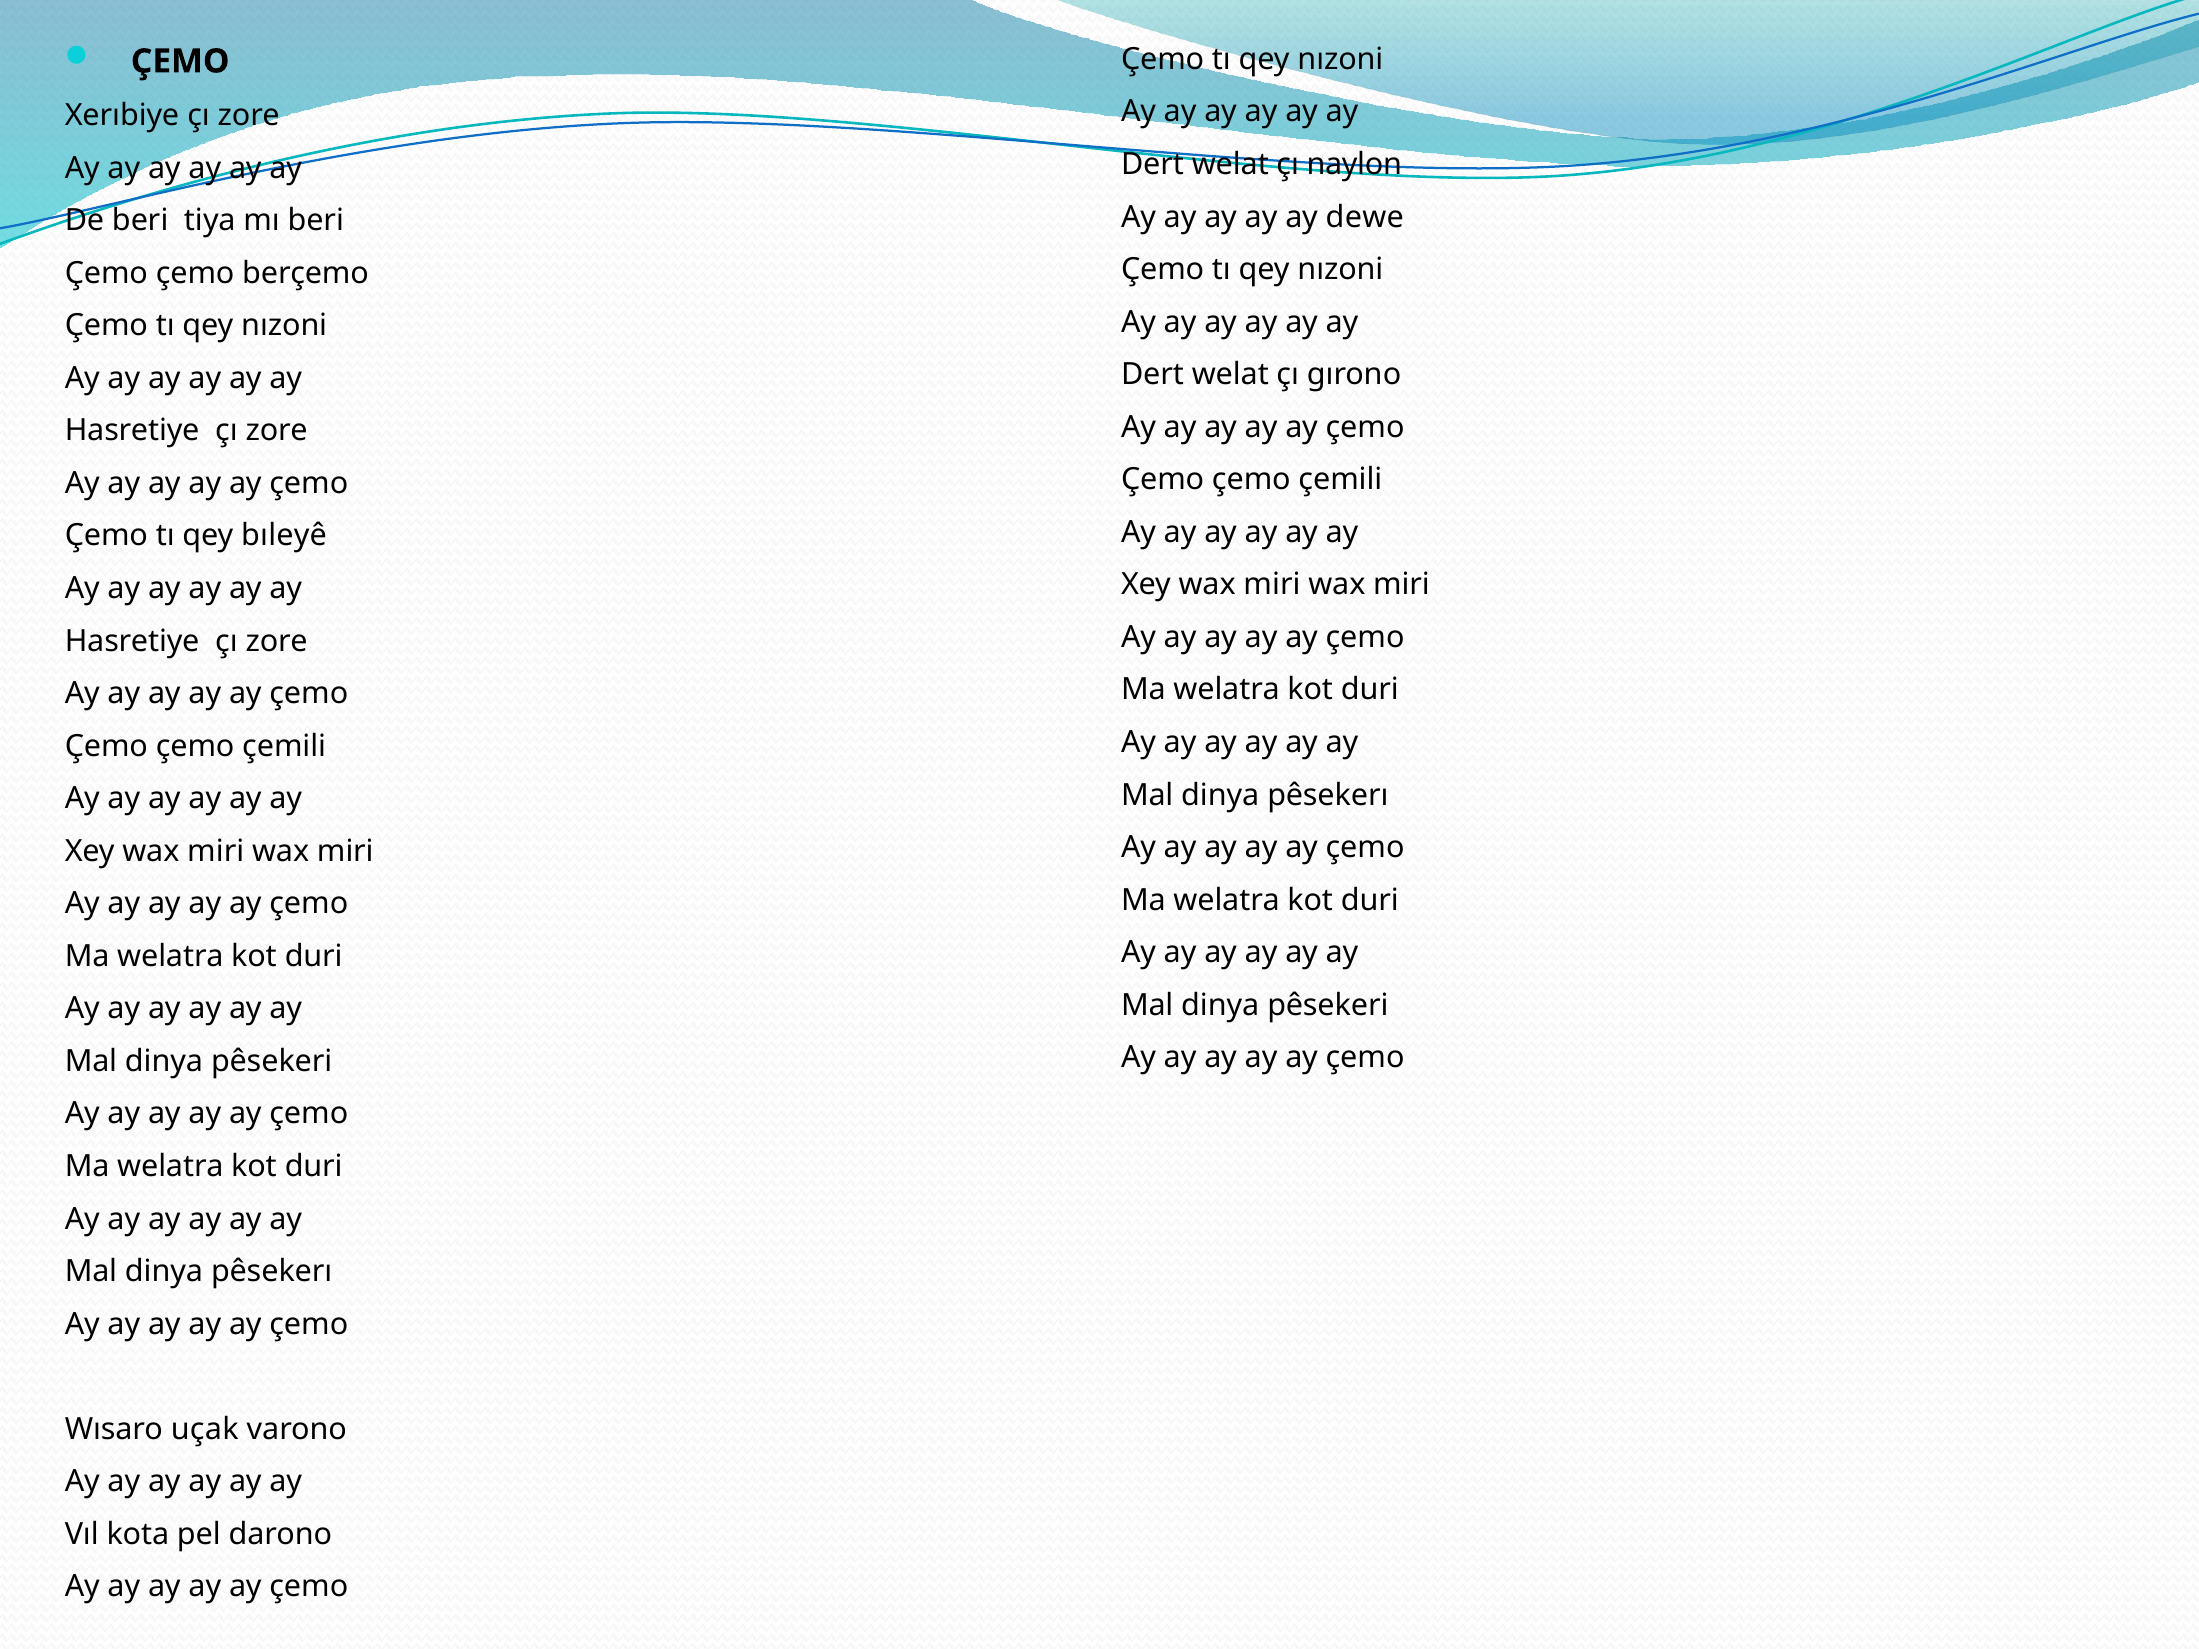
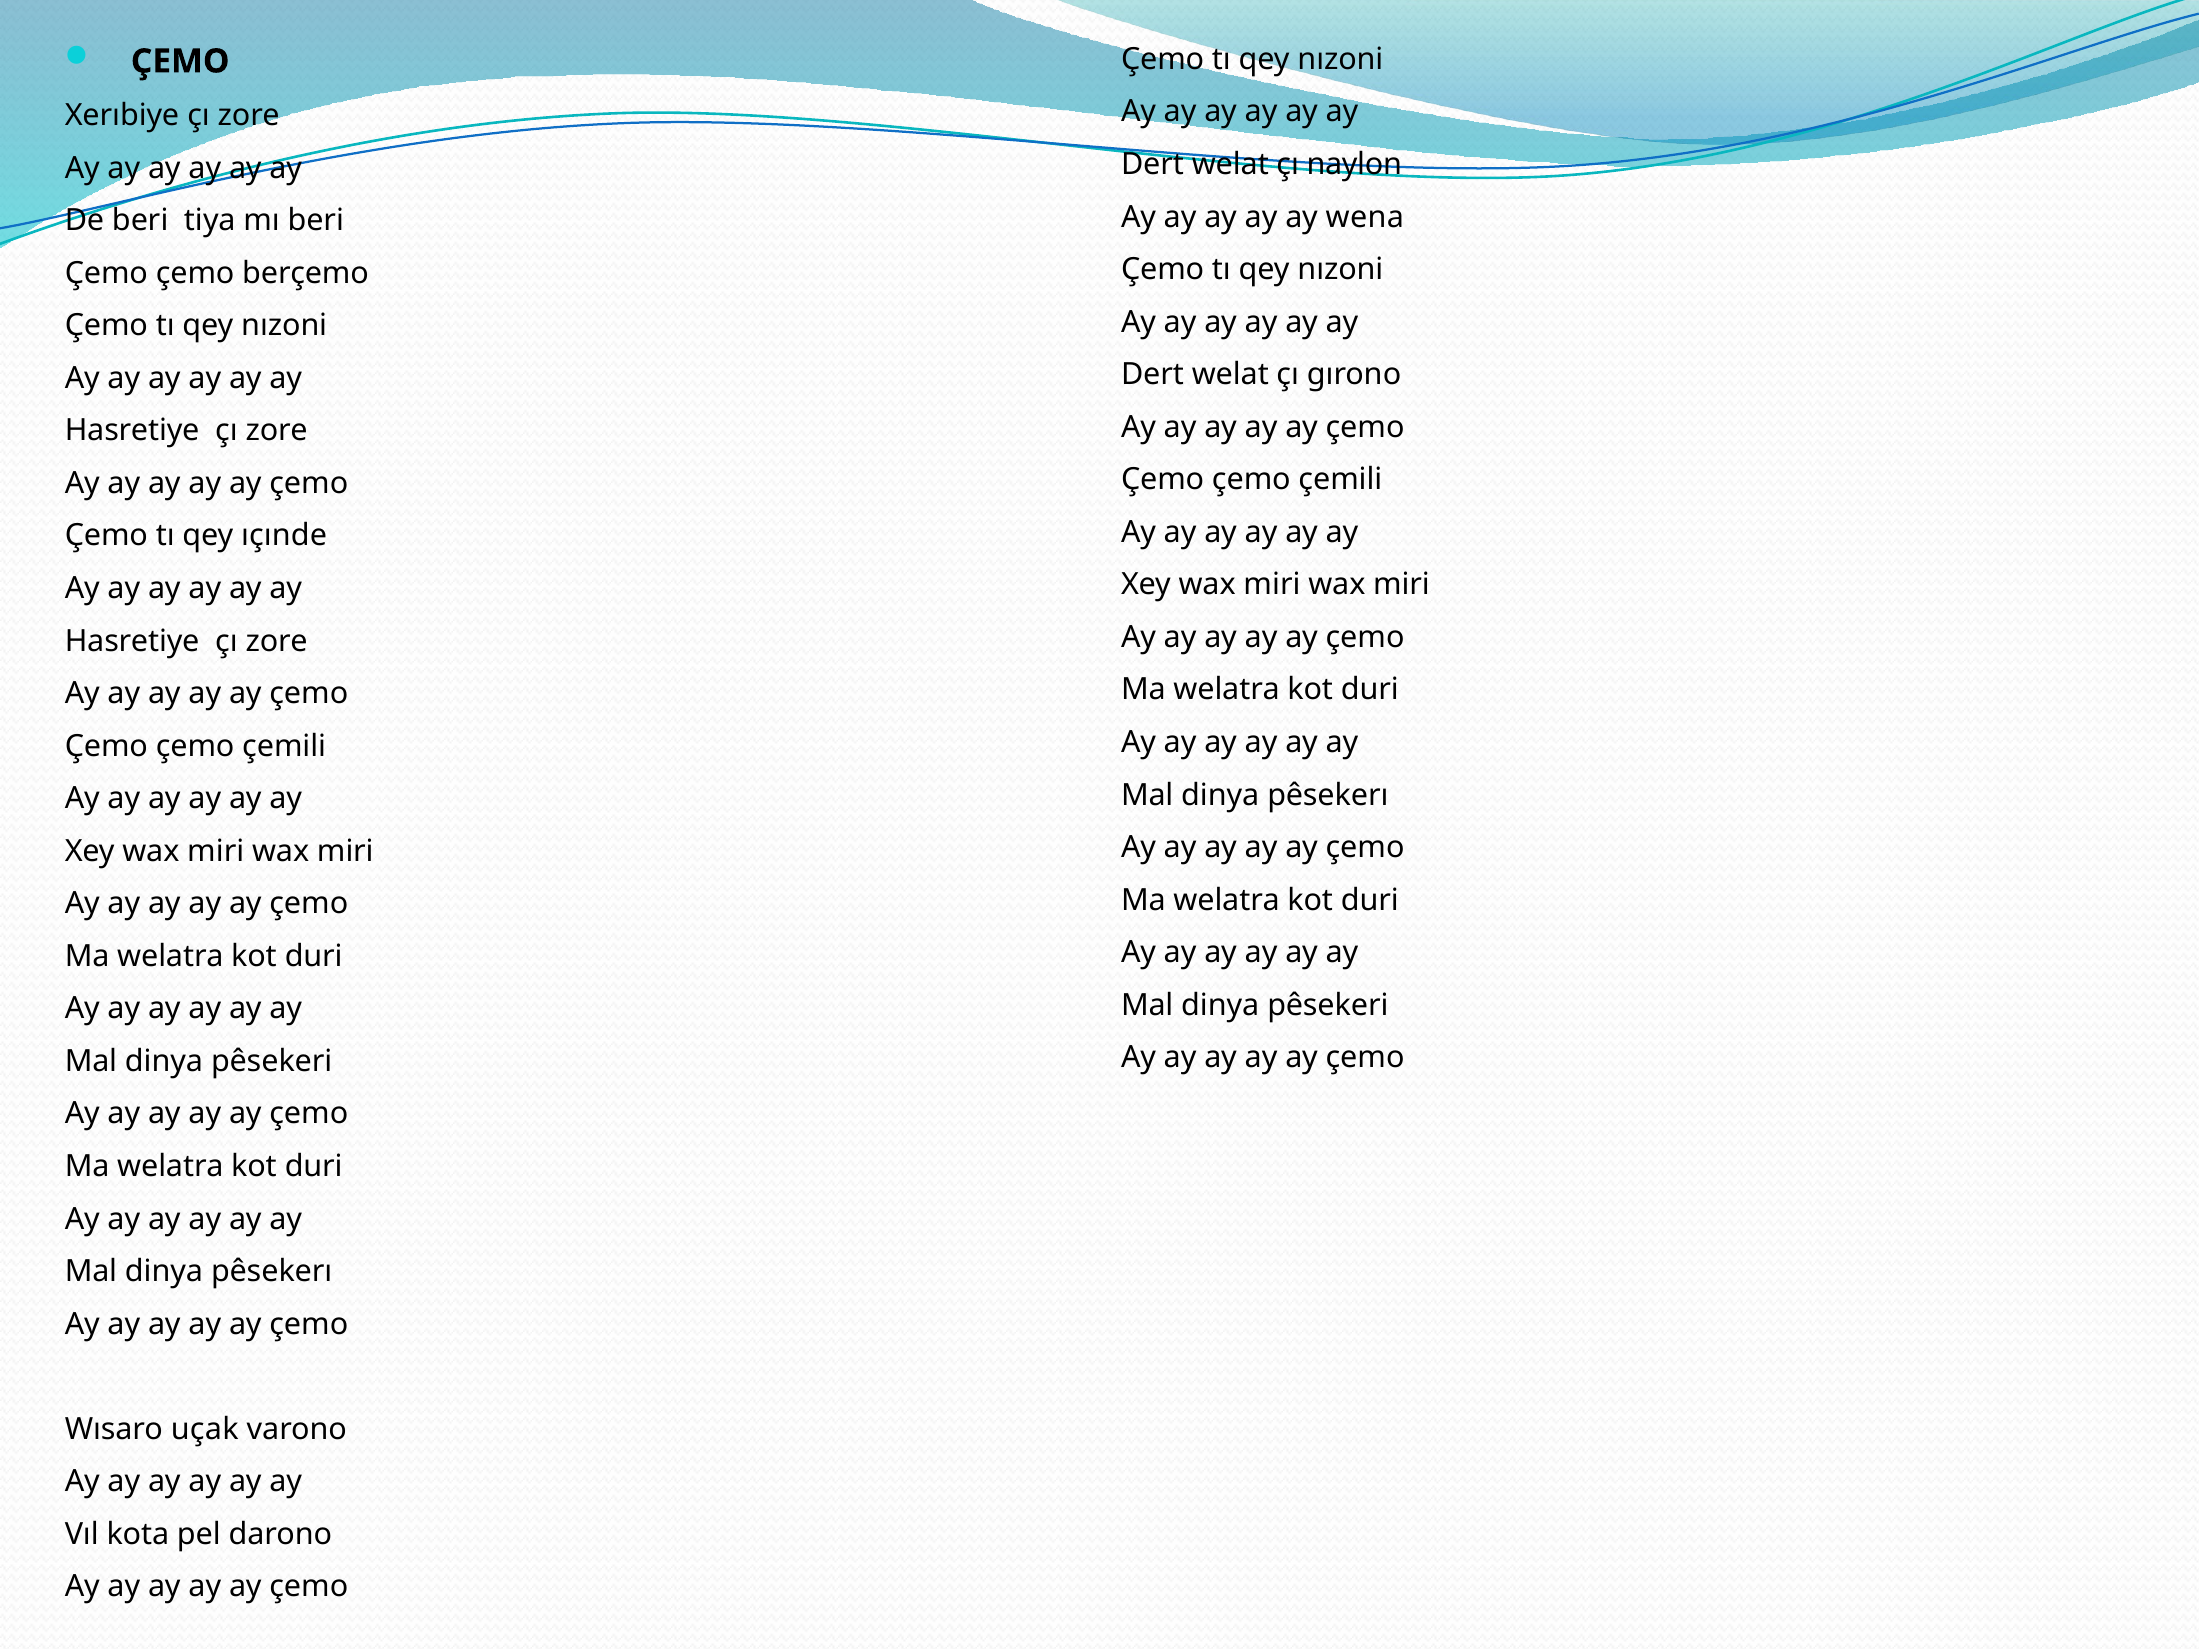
dewe: dewe -> wena
bıleyê: bıleyê -> ıçınde
